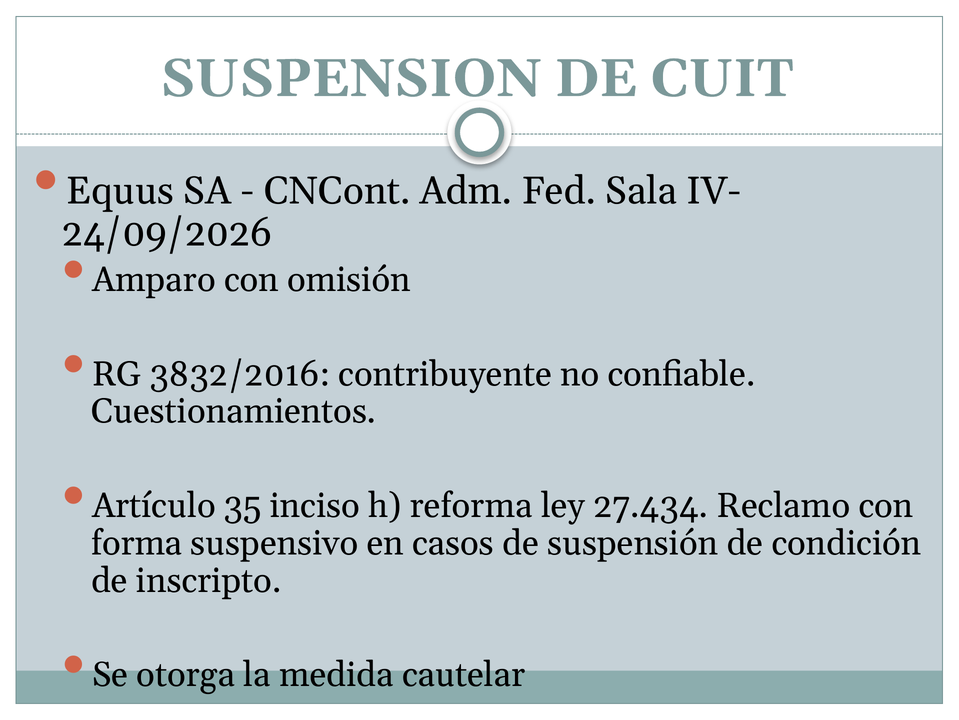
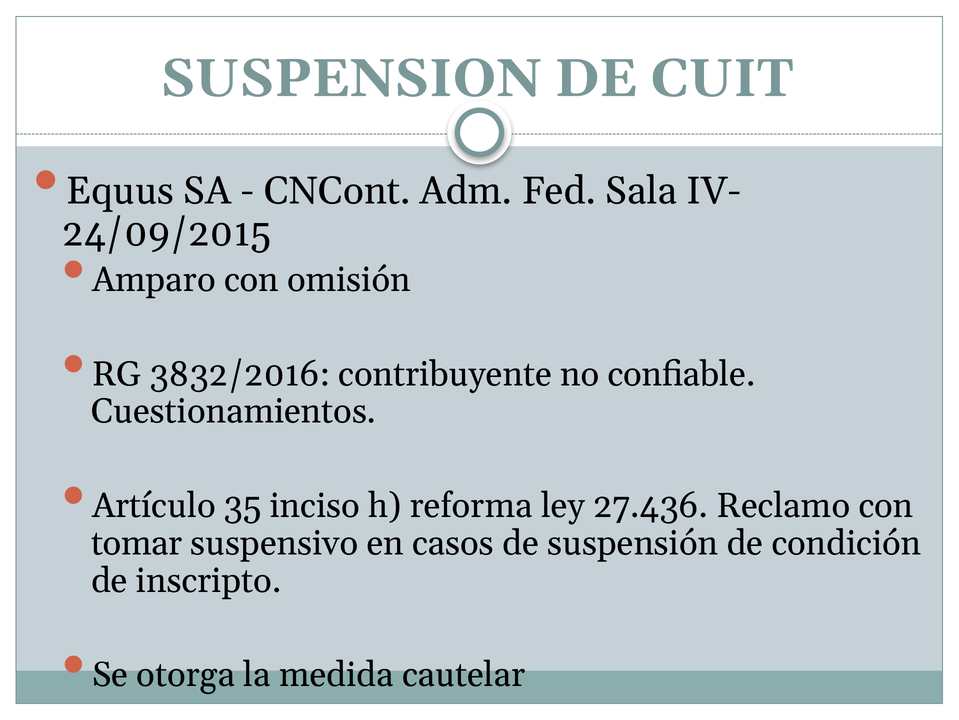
24/09/2026: 24/09/2026 -> 24/09/2015
27.434: 27.434 -> 27.436
forma: forma -> tomar
